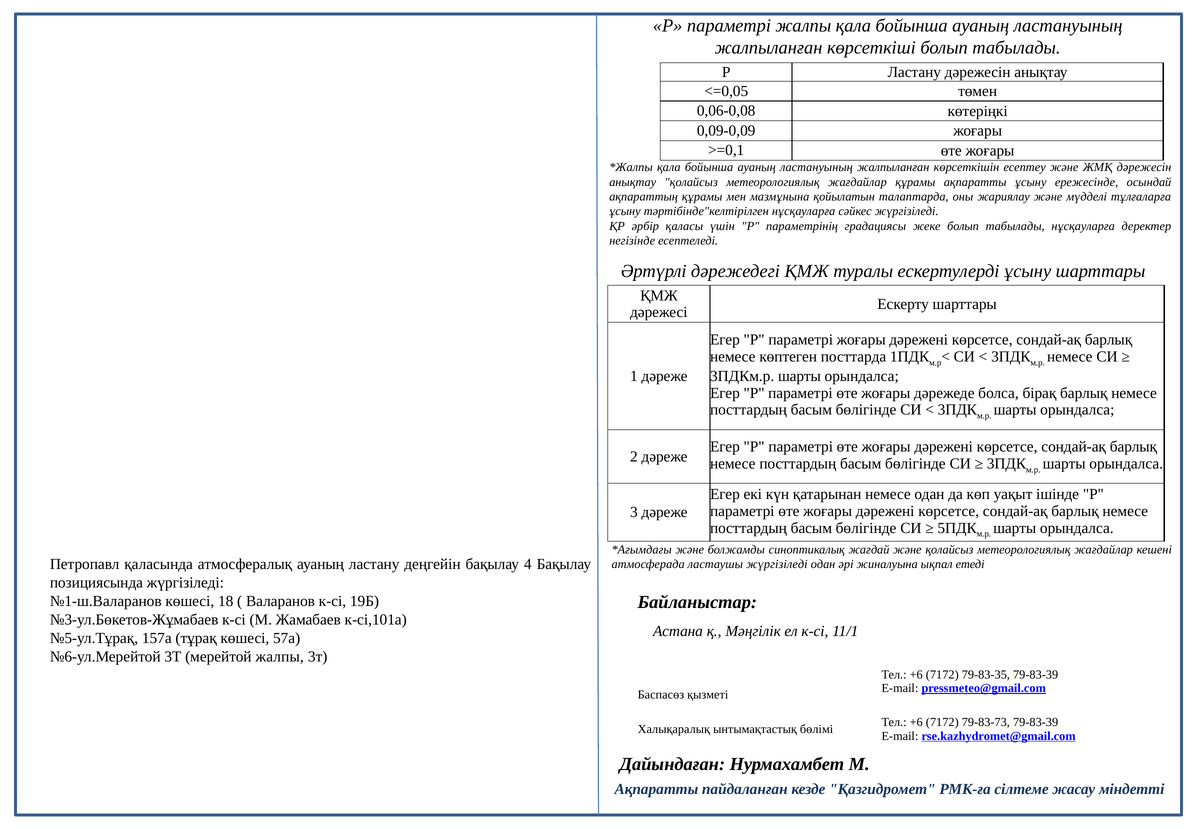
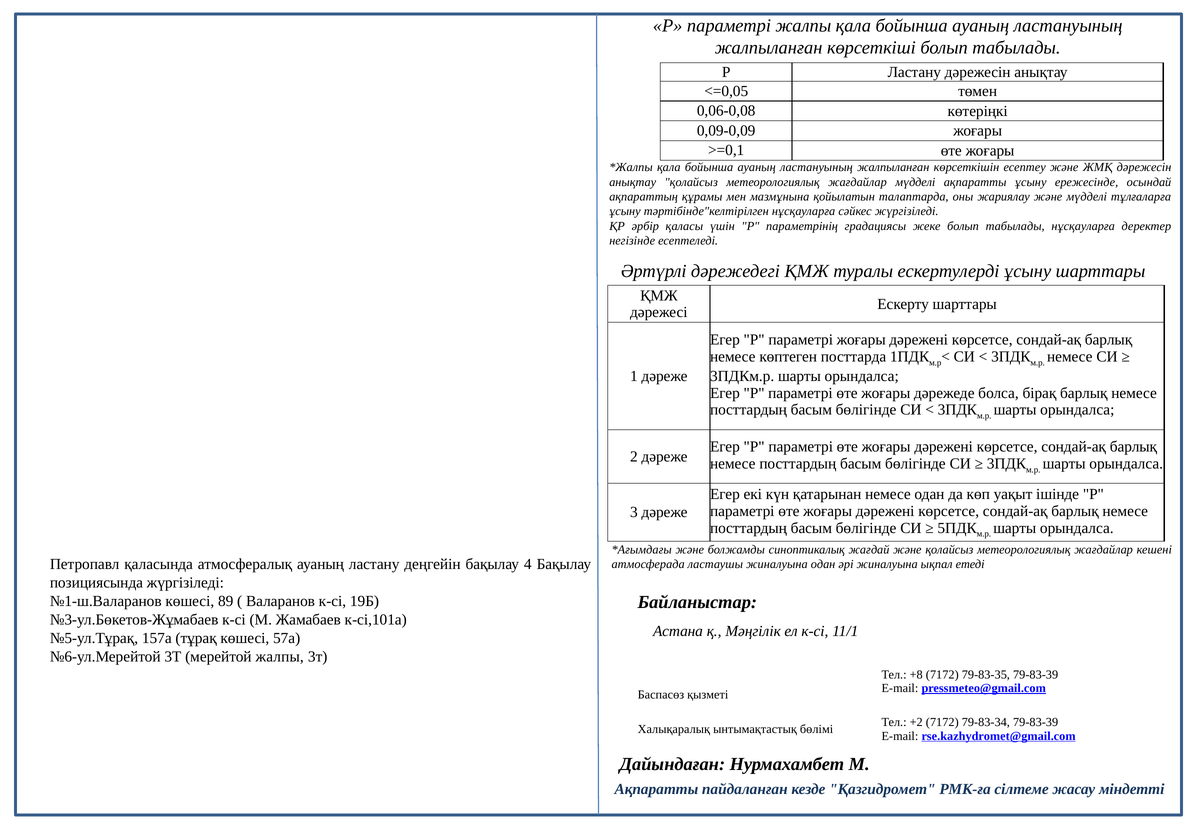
жағдайлар құрамы: құрамы -> мүдделі
ластаушы жүргізіледі: жүргізіледі -> жиналуына
18: 18 -> 89
+6 at (916, 674): +6 -> +8
+6 at (916, 722): +6 -> +2
79-83-73: 79-83-73 -> 79-83-34
